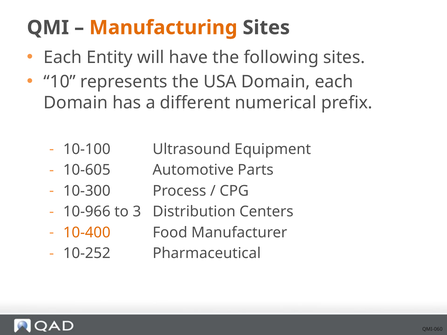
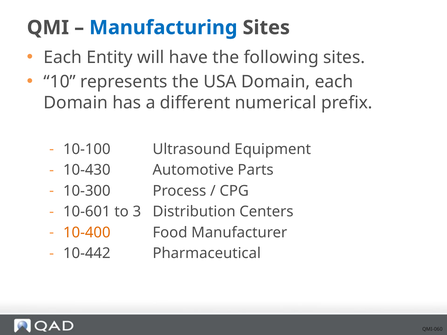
Manufacturing colour: orange -> blue
10-605: 10-605 -> 10-430
10-966: 10-966 -> 10-601
10-252: 10-252 -> 10-442
